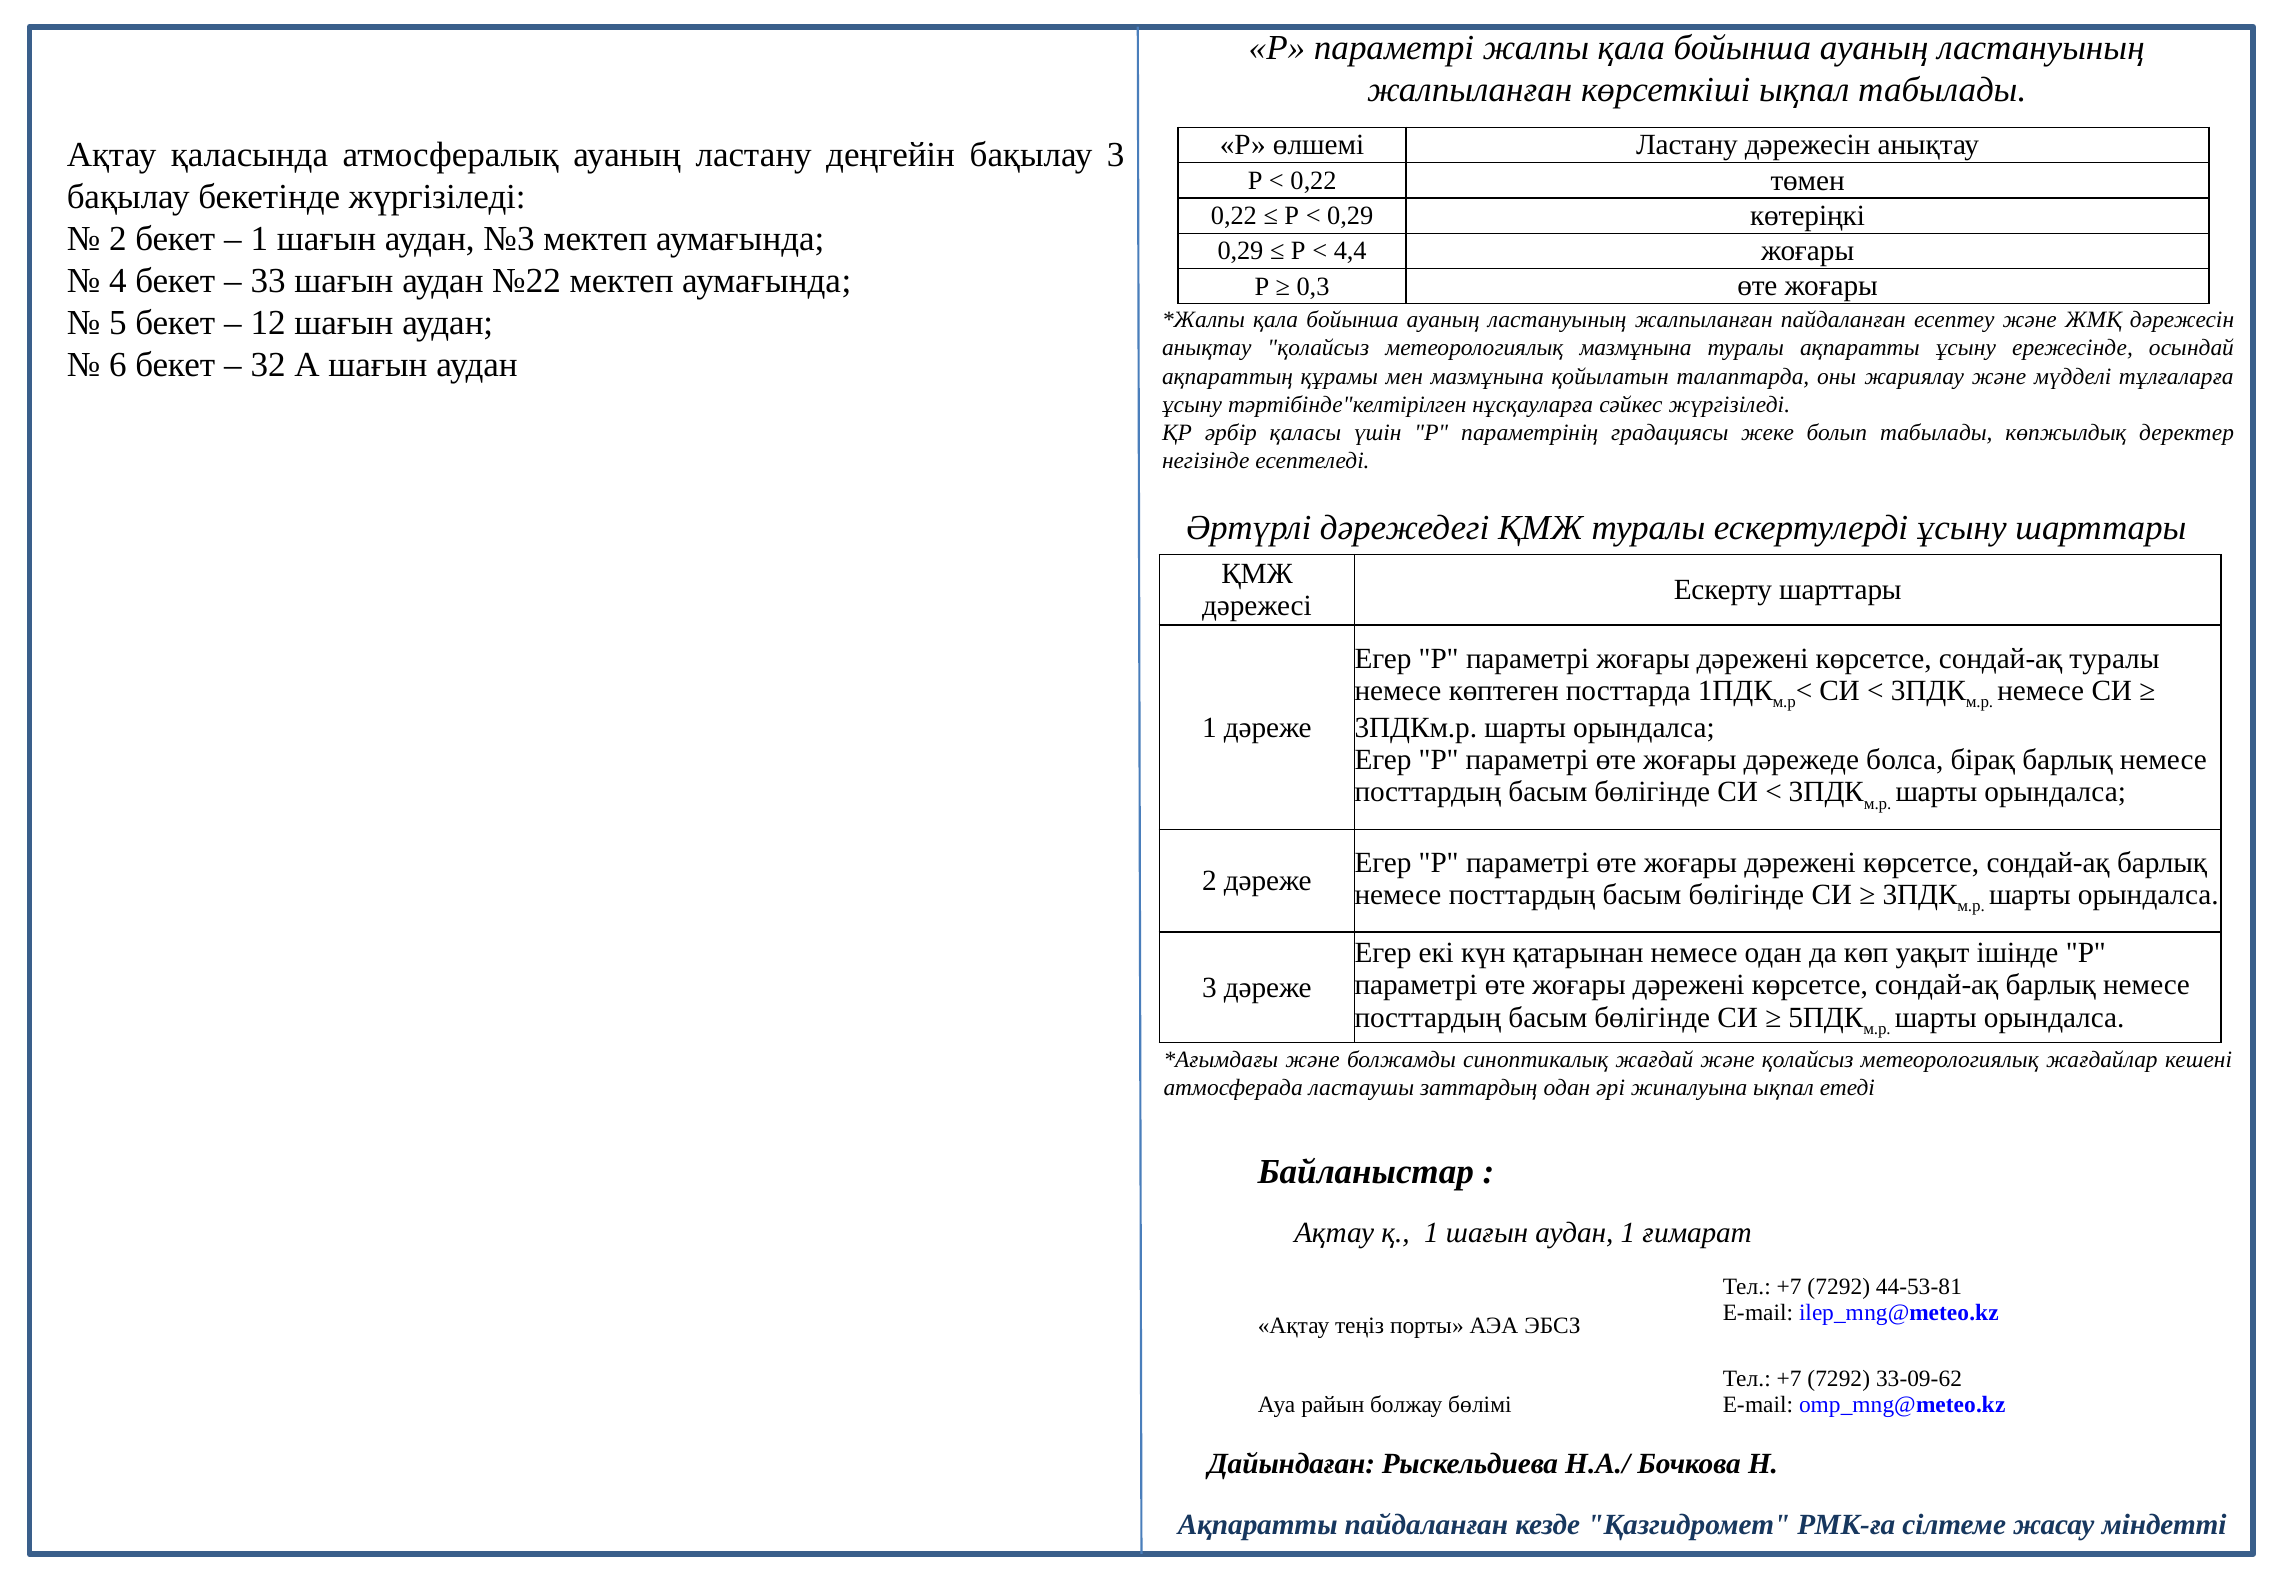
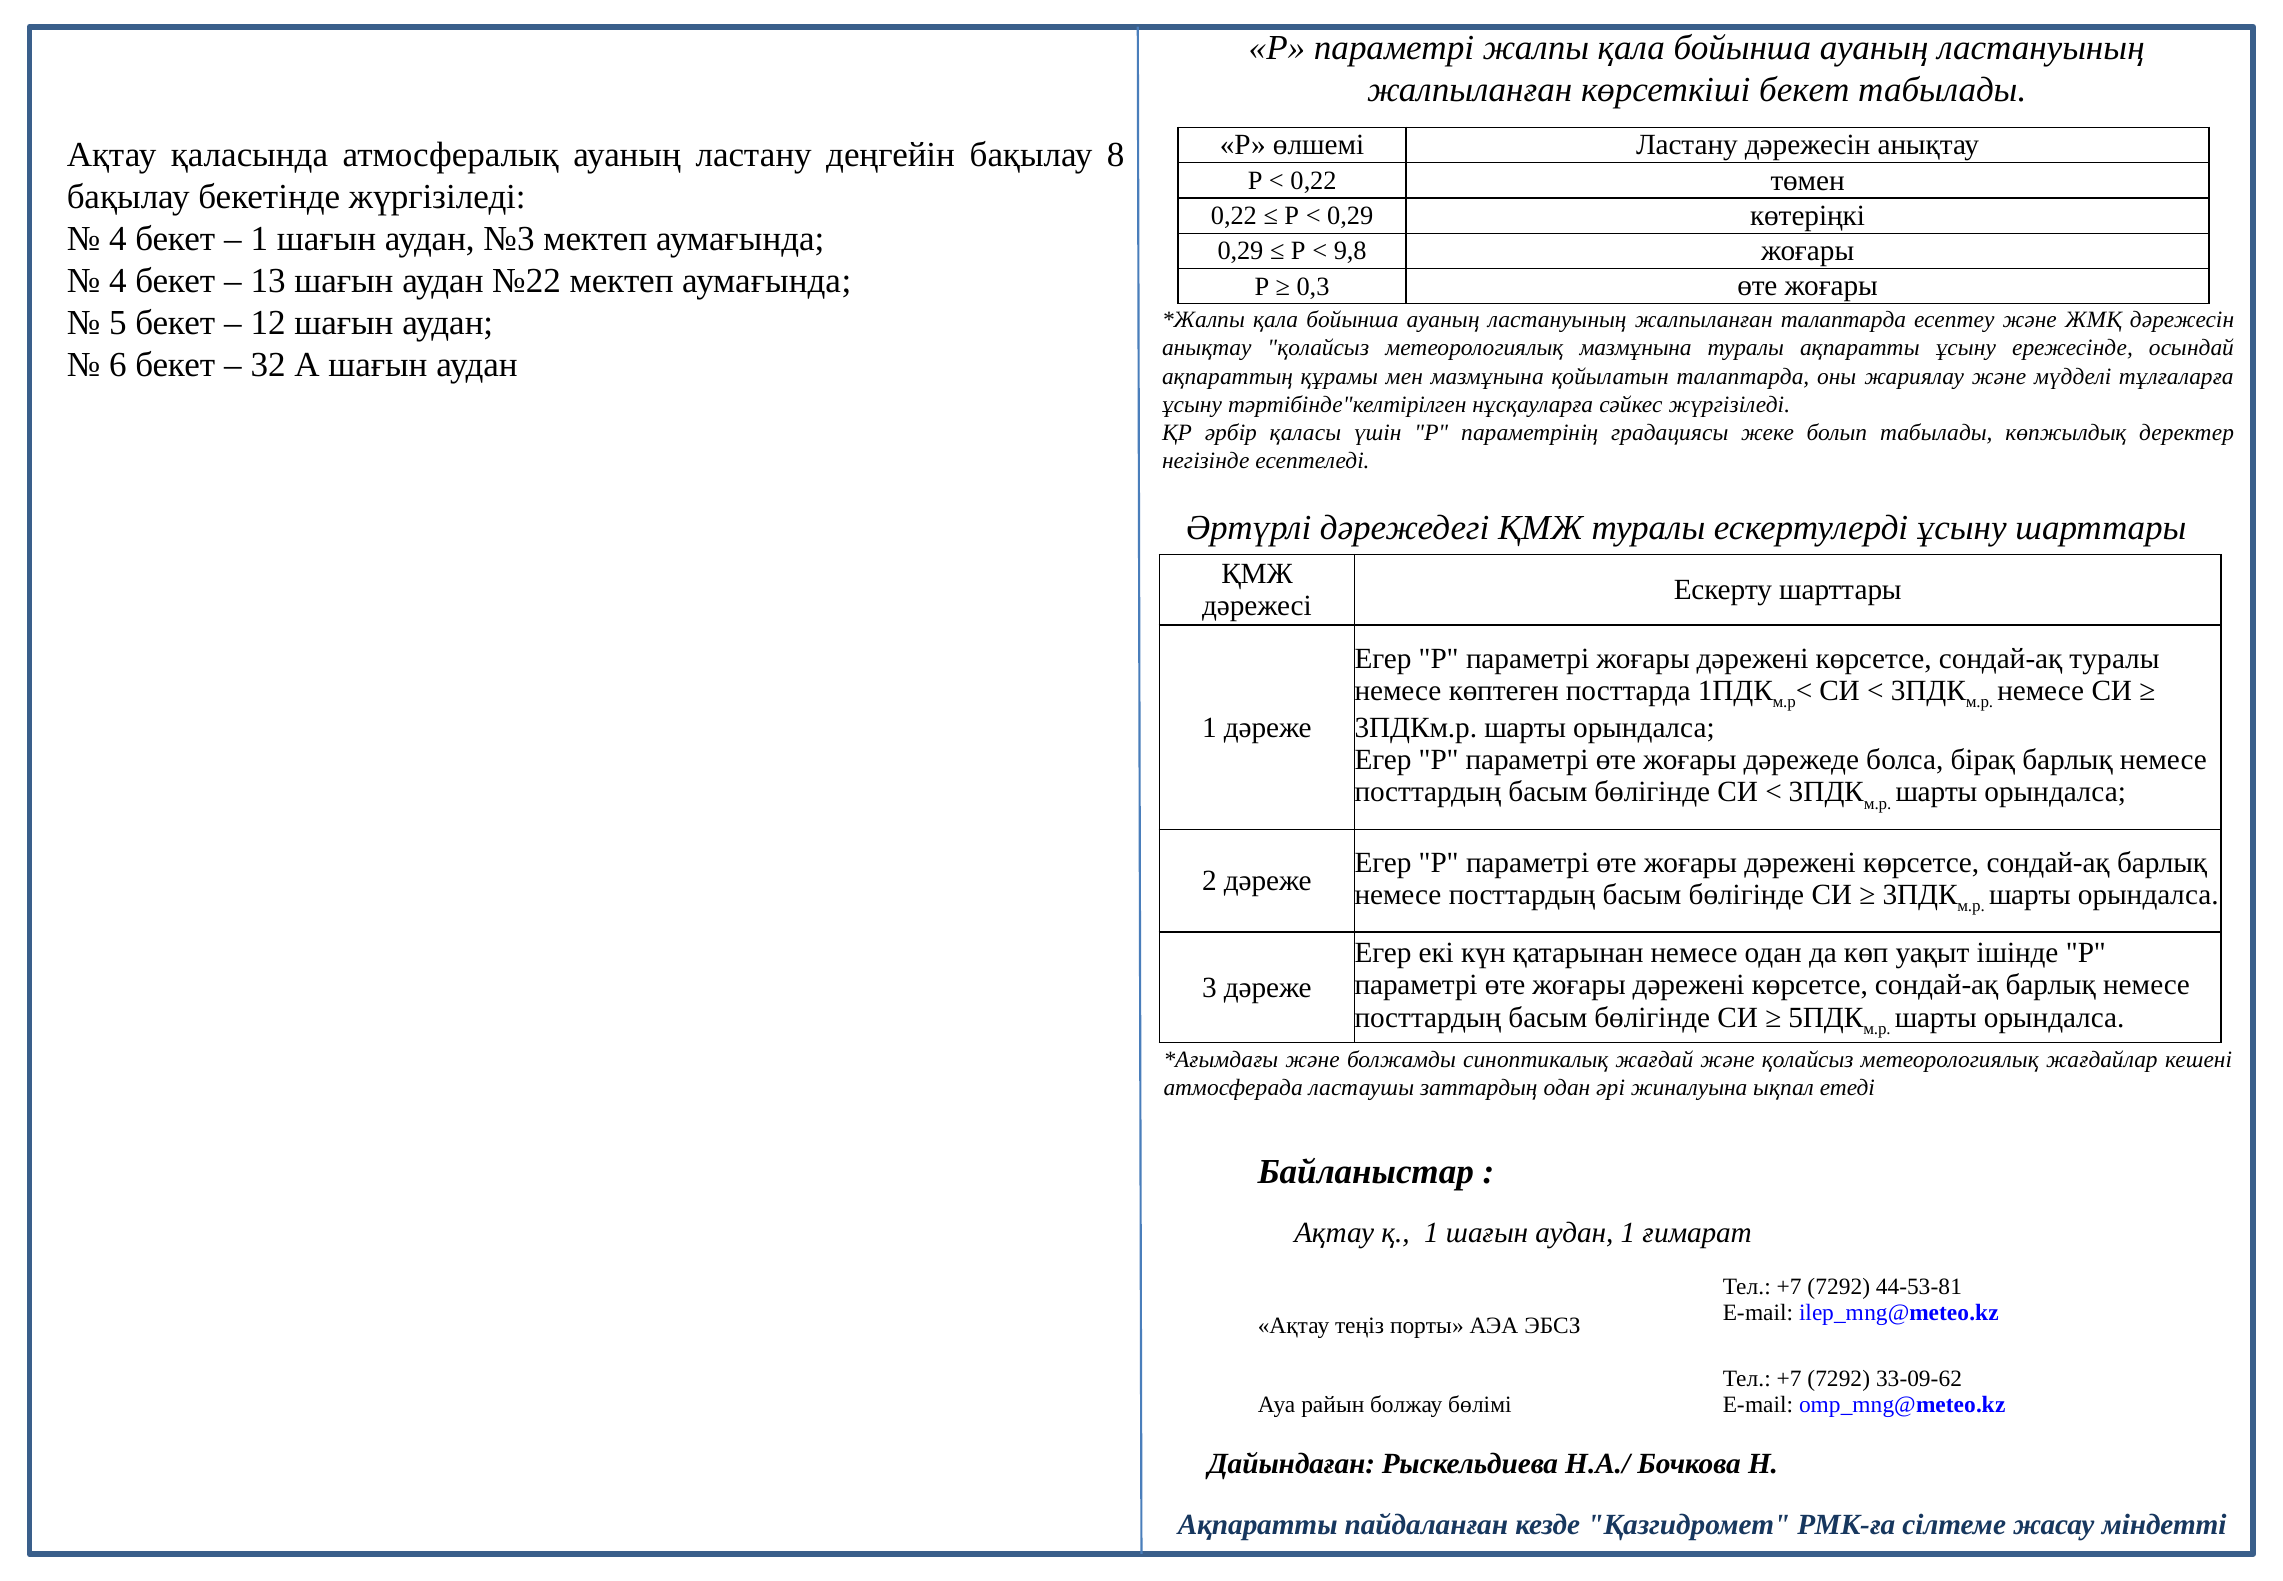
көрсеткіші ықпал: ықпал -> бекет
бақылау 3: 3 -> 8
2 at (118, 239): 2 -> 4
4,4: 4,4 -> 9,8
33: 33 -> 13
жалпыланған пайдаланған: пайдаланған -> талаптарда
